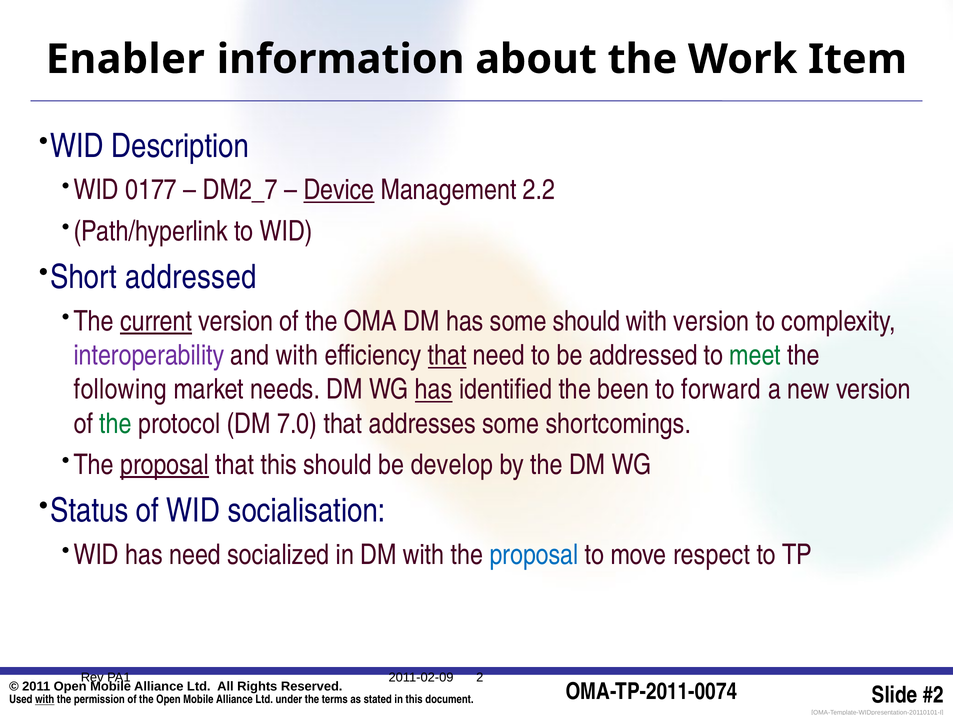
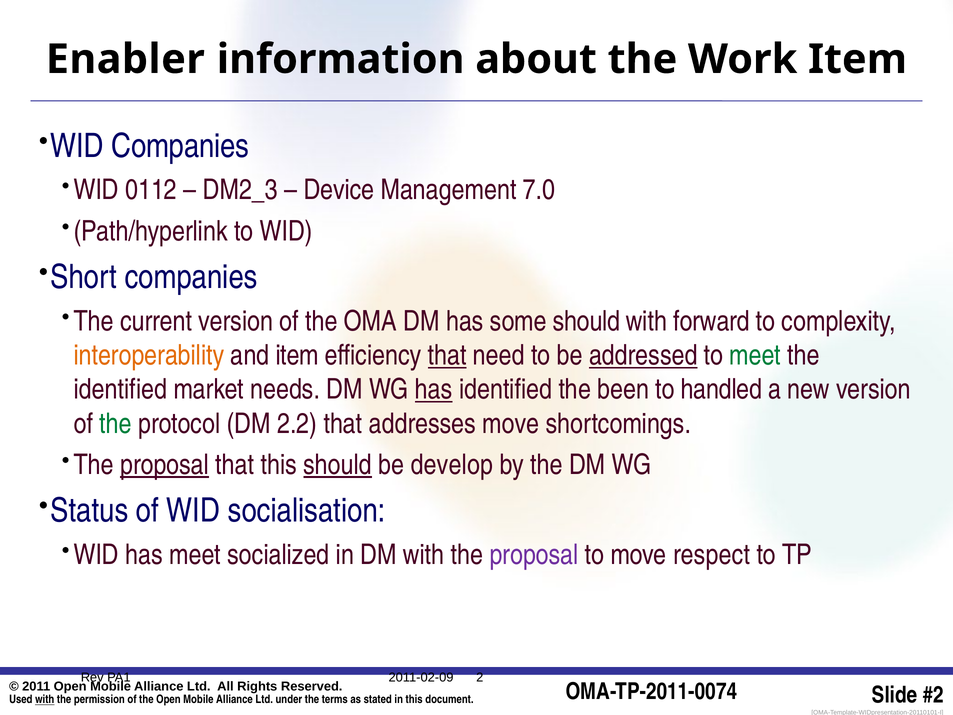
WID Description: Description -> Companies
0177: 0177 -> 0112
DM2_7: DM2_7 -> DM2_3
Device underline: present -> none
2.2: 2.2 -> 7.0
Short addressed: addressed -> companies
current underline: present -> none
with version: version -> forward
interoperability colour: purple -> orange
and with: with -> item
addressed at (643, 355) underline: none -> present
following at (120, 389): following -> identified
forward: forward -> handled
7.0: 7.0 -> 2.2
addresses some: some -> move
should at (338, 465) underline: none -> present
has need: need -> meet
proposal at (534, 555) colour: blue -> purple
